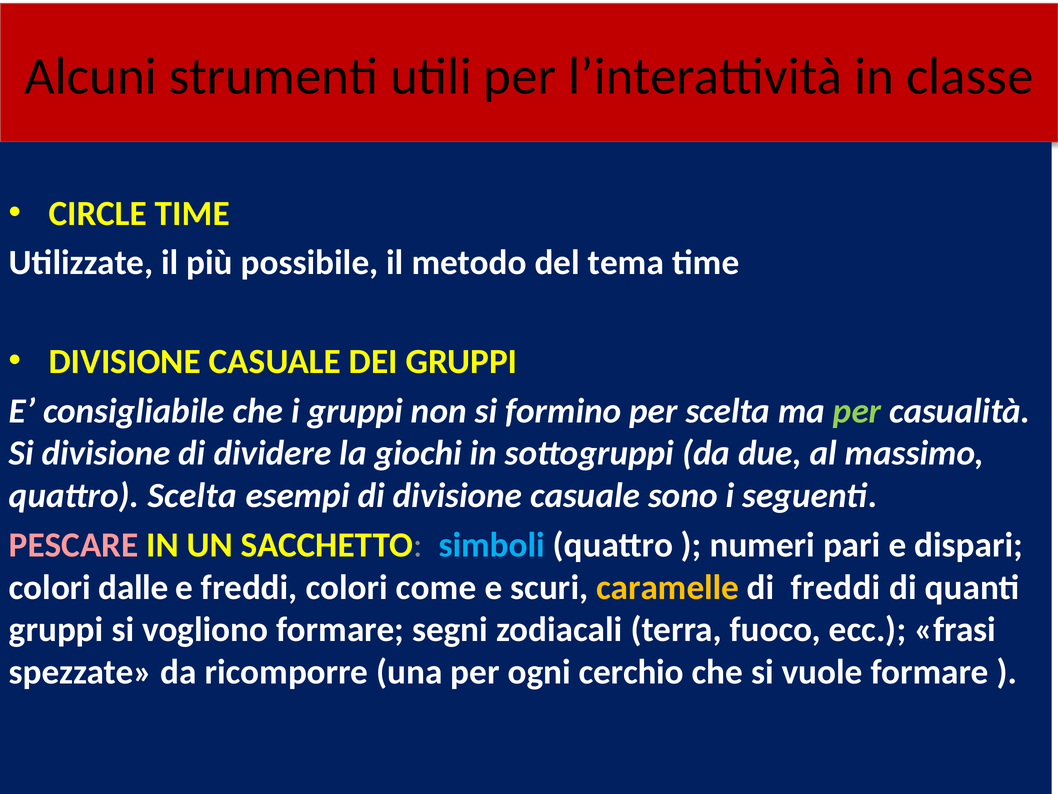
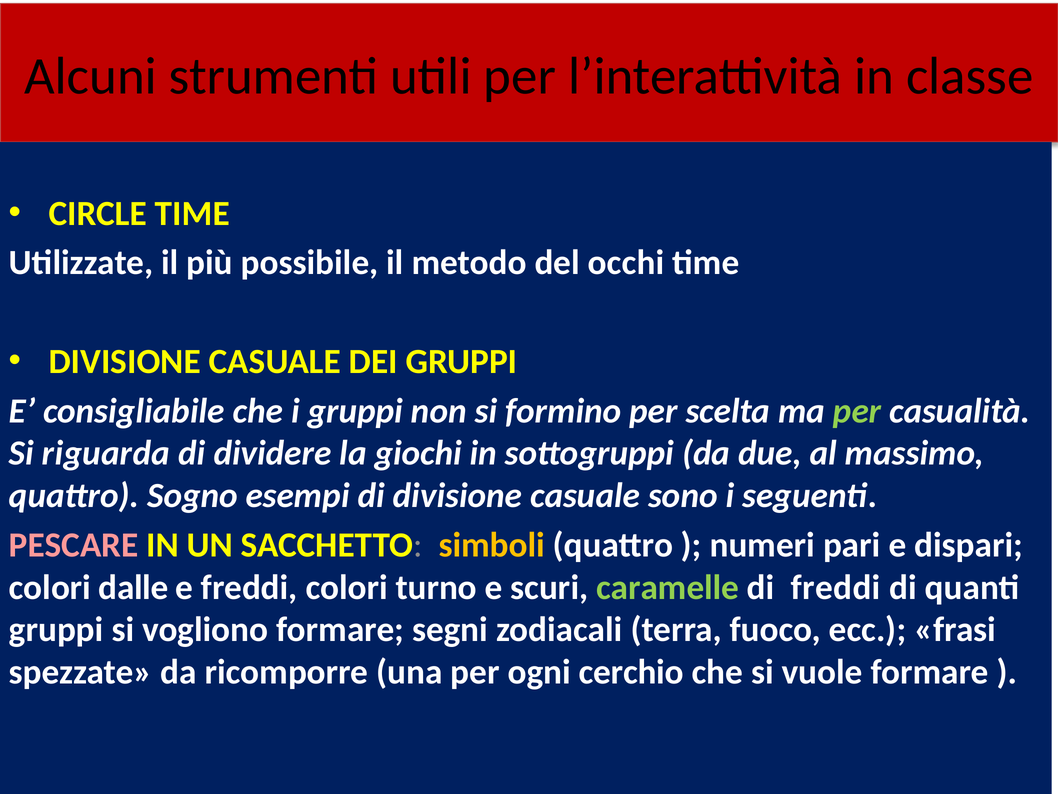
tema: tema -> occhi
Si divisione: divisione -> riguarda
quattro Scelta: Scelta -> Sogno
simboli colour: light blue -> yellow
come: come -> turno
caramelle colour: yellow -> light green
